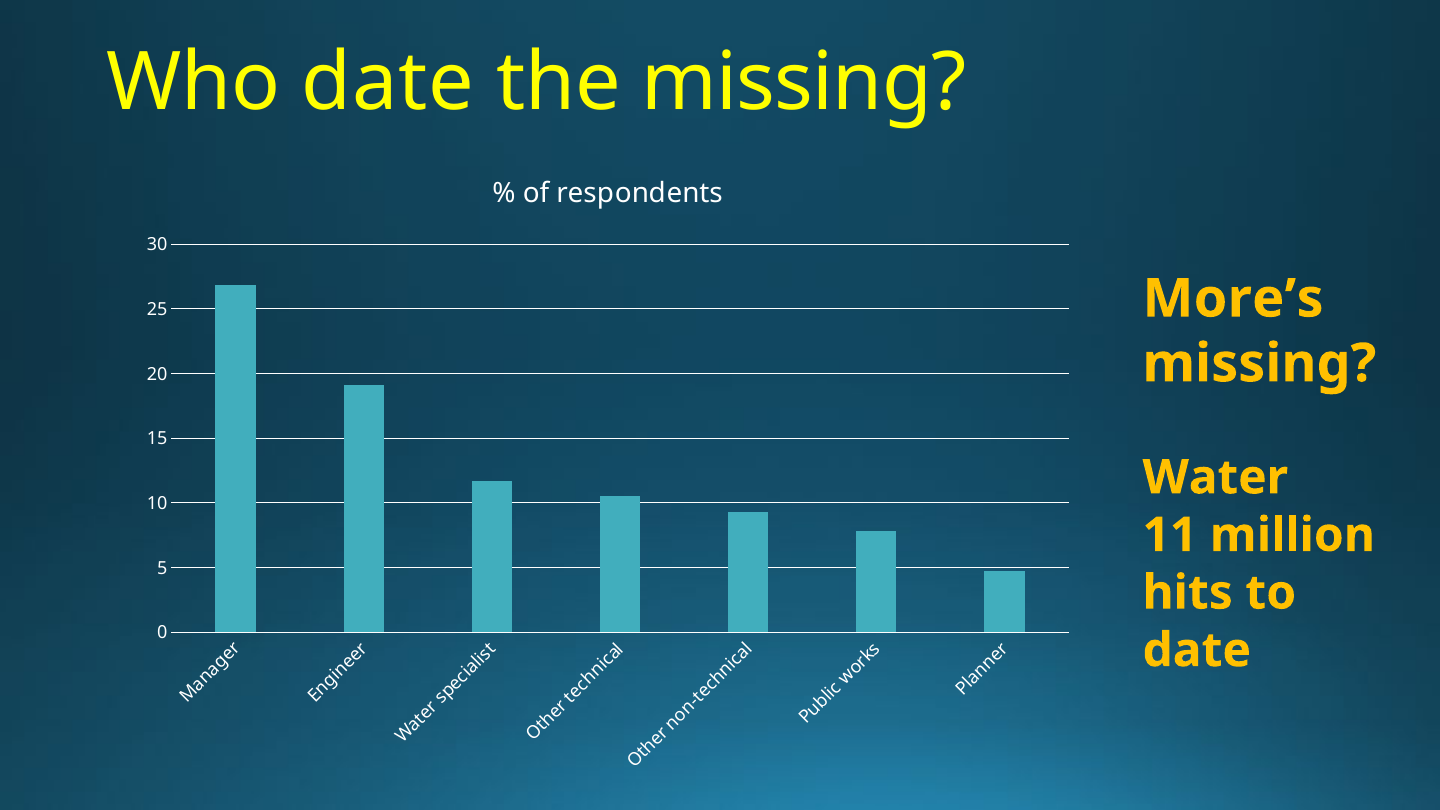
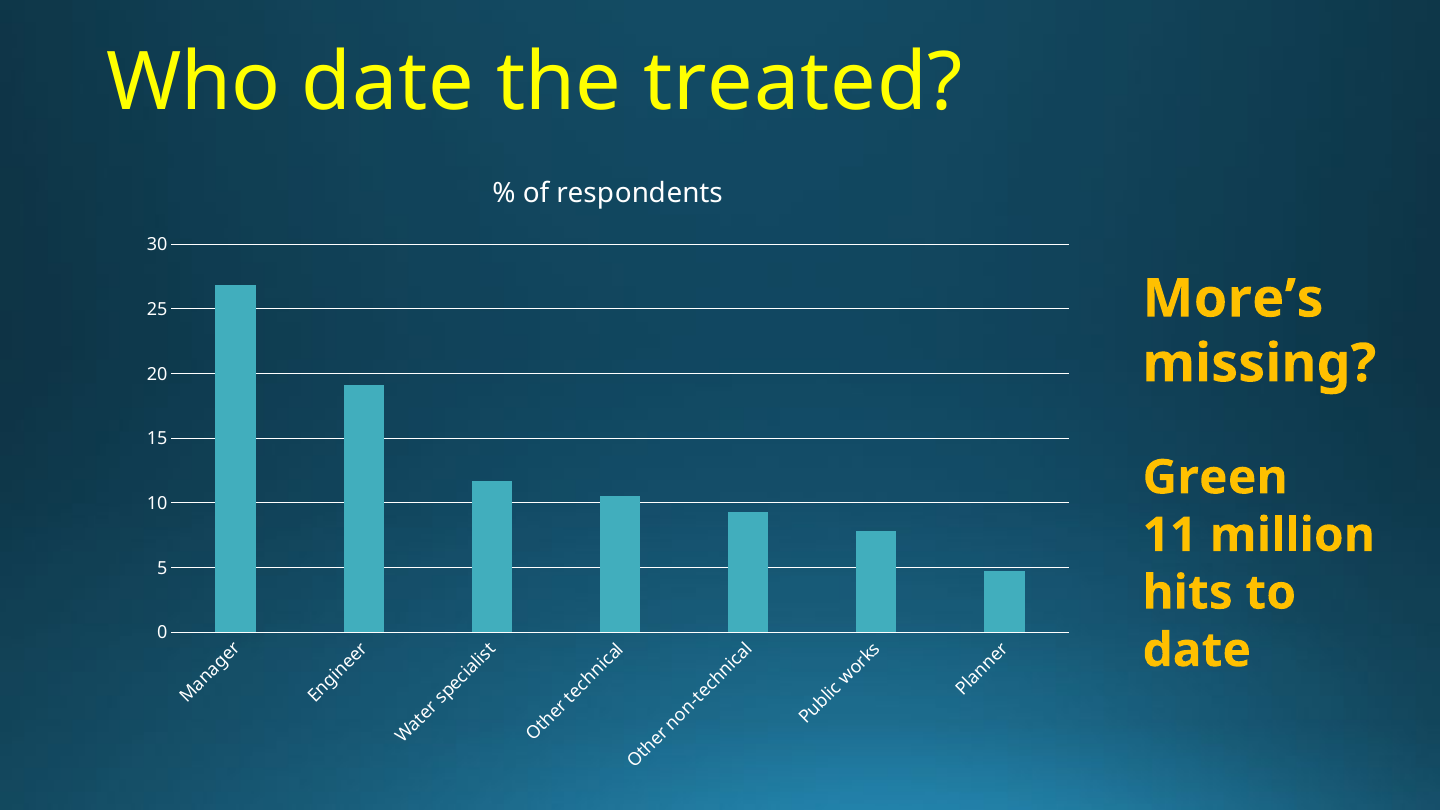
the missing: missing -> treated
Water: Water -> Green
